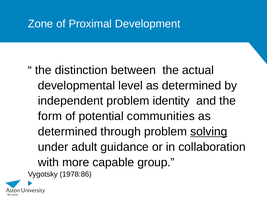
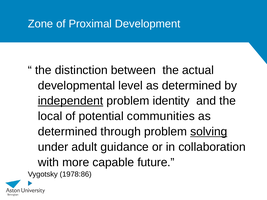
independent underline: none -> present
form: form -> local
group: group -> future
